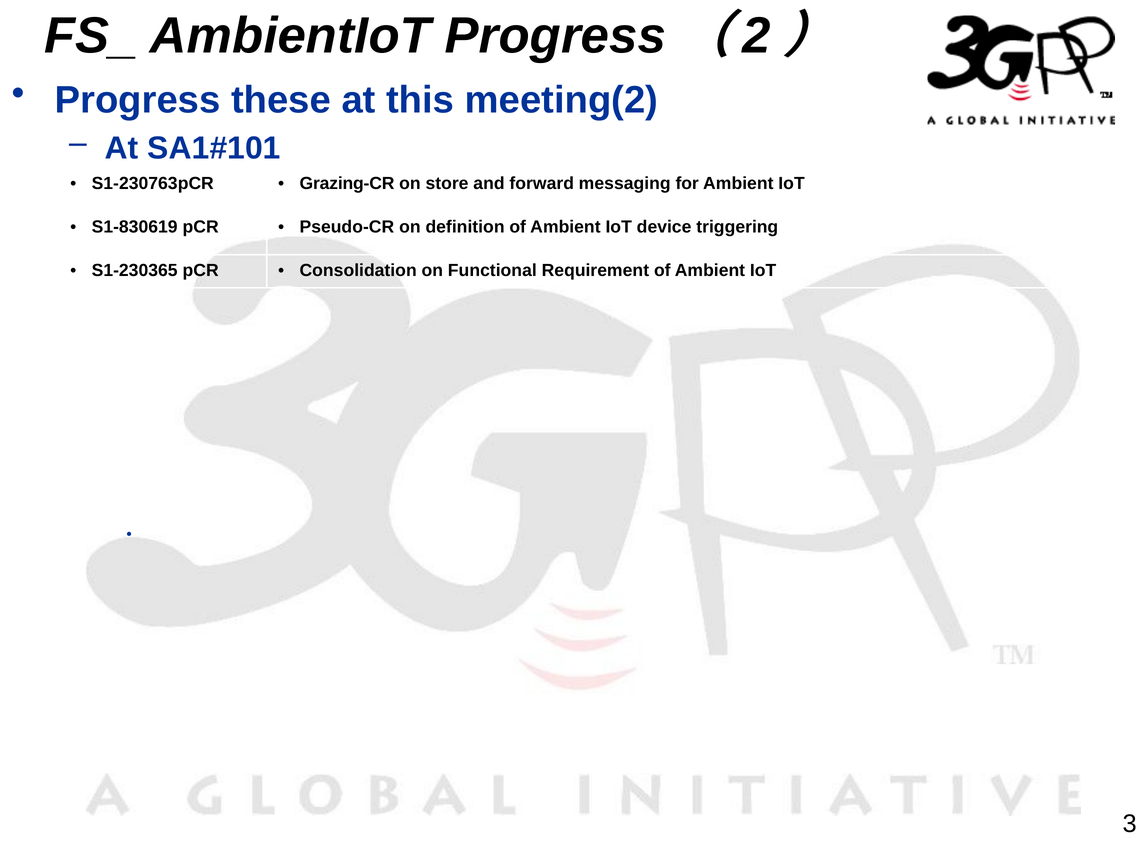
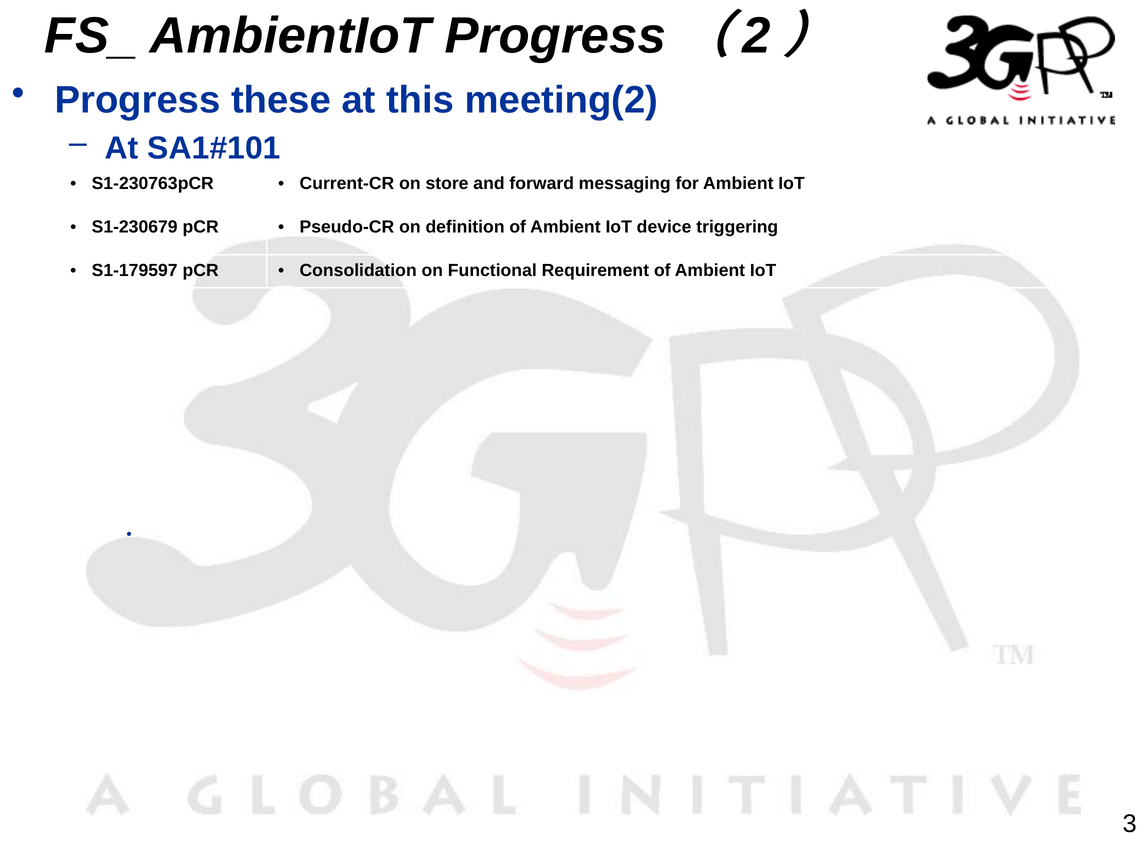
Grazing-CR: Grazing-CR -> Current-CR
S1-830619: S1-830619 -> S1-230679
S1-230365: S1-230365 -> S1-179597
